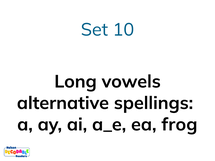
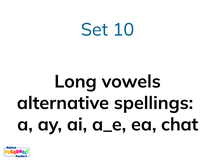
frog: frog -> chat
